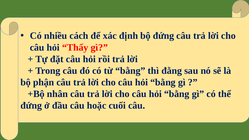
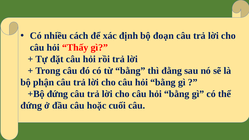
bộ đứng: đứng -> đoạn
+Bộ nhân: nhân -> đứng
